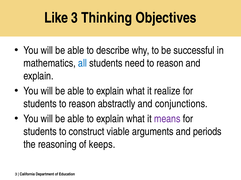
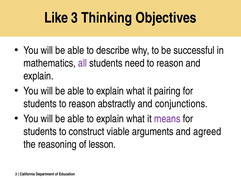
all colour: blue -> purple
realize: realize -> pairing
periods: periods -> agreed
keeps: keeps -> lesson
